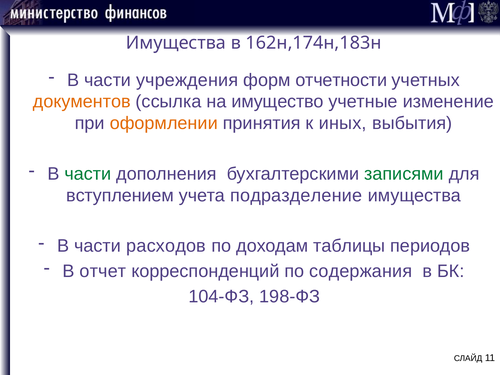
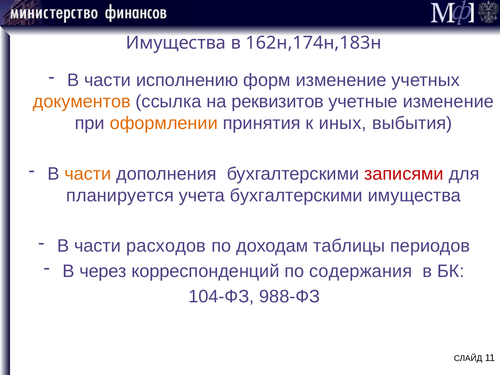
учреждения: учреждения -> исполнению
форм отчетности: отчетности -> изменение
имущество: имущество -> реквизитов
части at (88, 174) colour: green -> orange
записями colour: green -> red
вступлением: вступлением -> планируется
учета подразделение: подразделение -> бухгалтерскими
отчет: отчет -> через
198-ФЗ: 198-ФЗ -> 988-ФЗ
